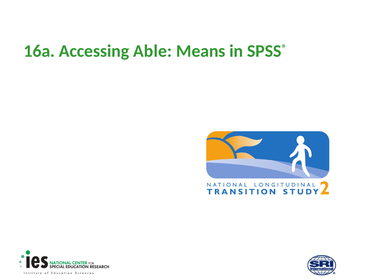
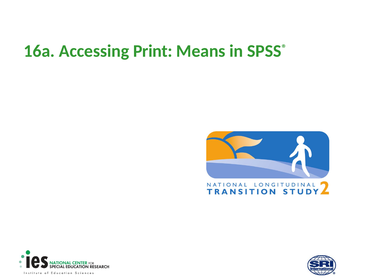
Able: Able -> Print
